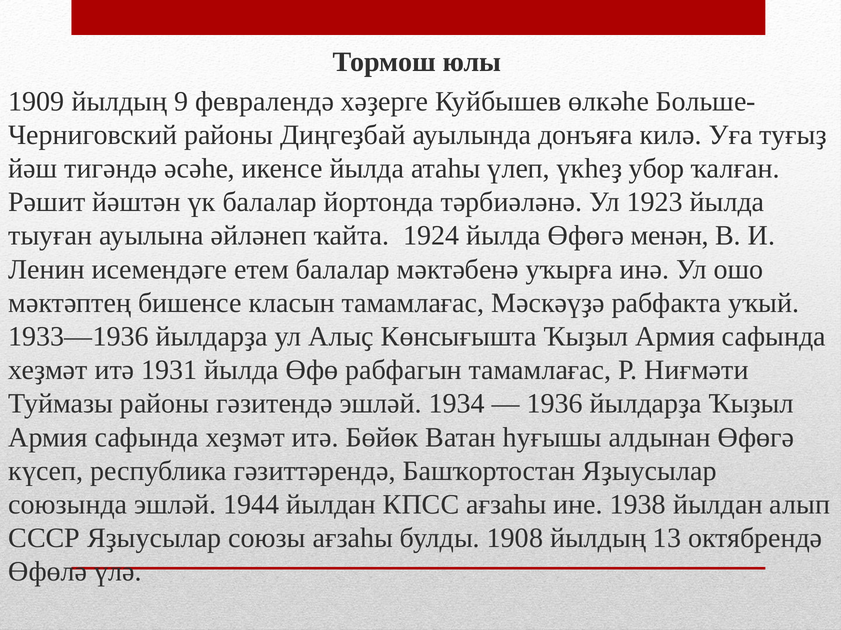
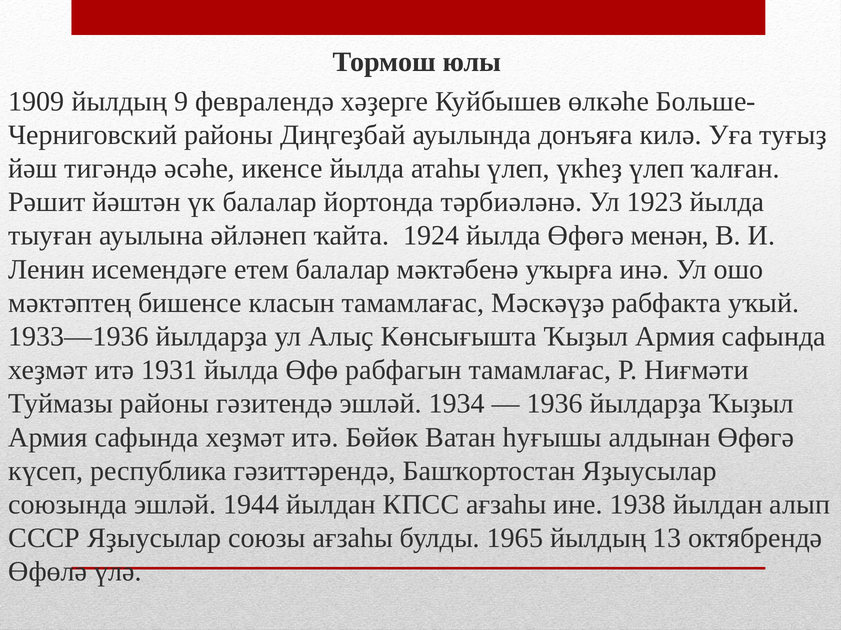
үкһеҙ убор: убор -> үлеп
1908: 1908 -> 1965
